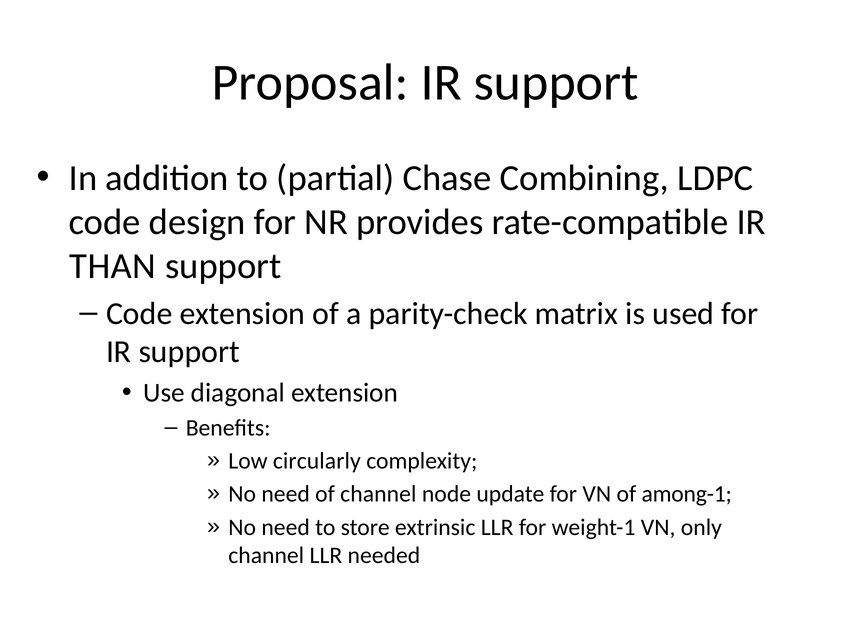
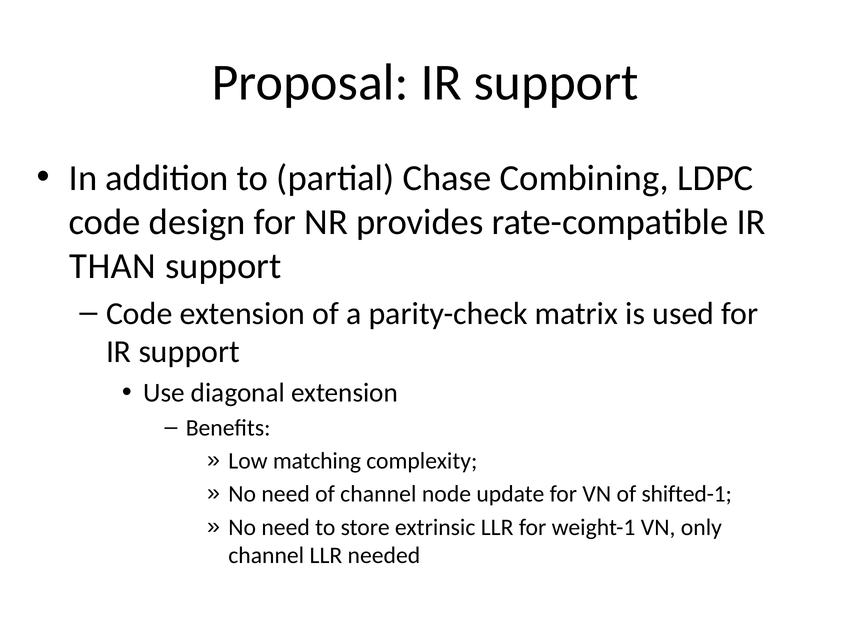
circularly: circularly -> matching
among-1: among-1 -> shifted-1
